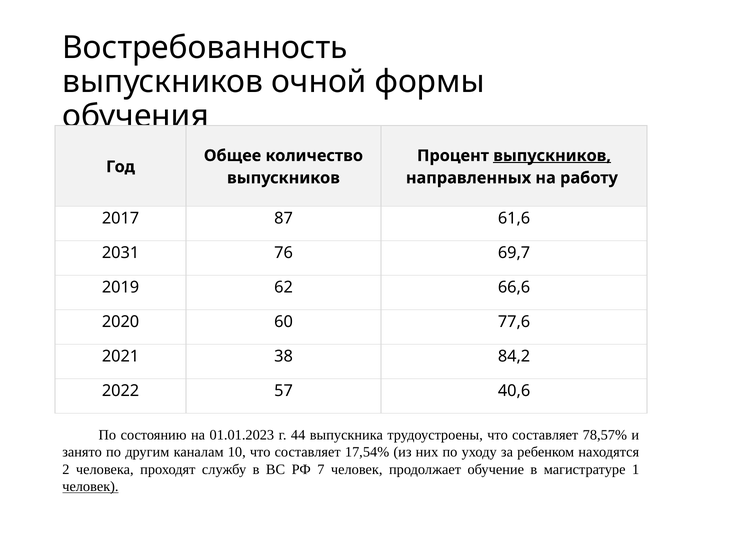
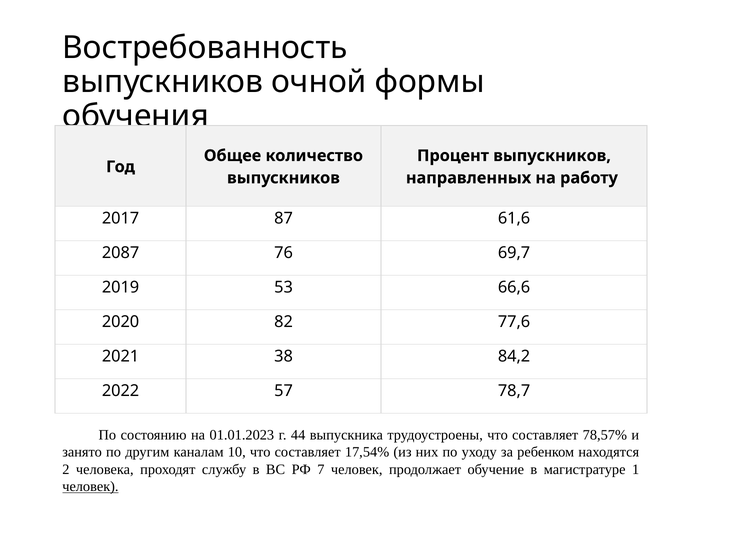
выпускников at (552, 156) underline: present -> none
2031: 2031 -> 2087
62: 62 -> 53
60: 60 -> 82
40,6: 40,6 -> 78,7
